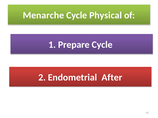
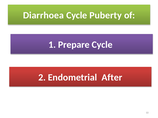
Menarche: Menarche -> Diarrhoea
Physical: Physical -> Puberty
